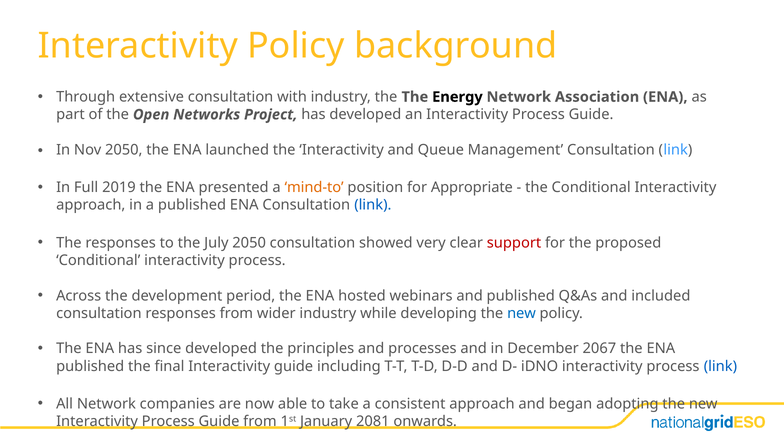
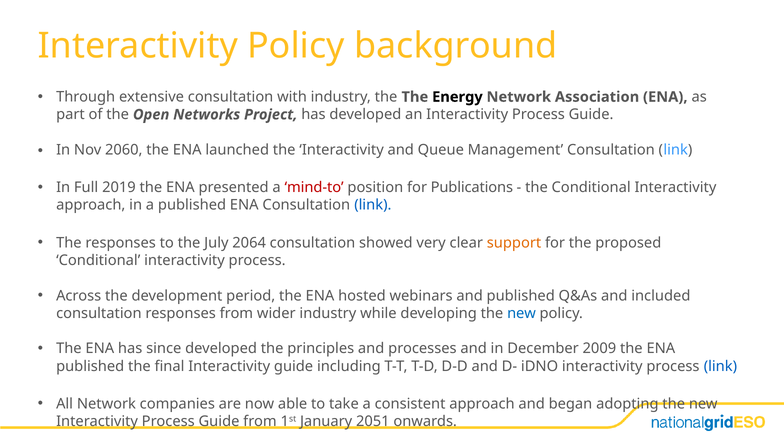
Nov 2050: 2050 -> 2060
mind-to colour: orange -> red
Appropriate: Appropriate -> Publications
July 2050: 2050 -> 2064
support colour: red -> orange
2067: 2067 -> 2009
2081: 2081 -> 2051
